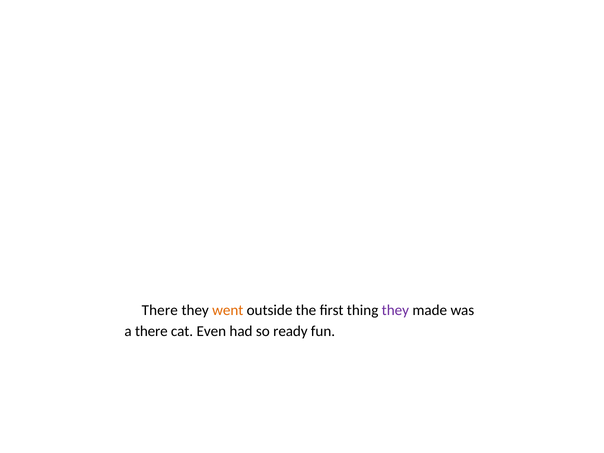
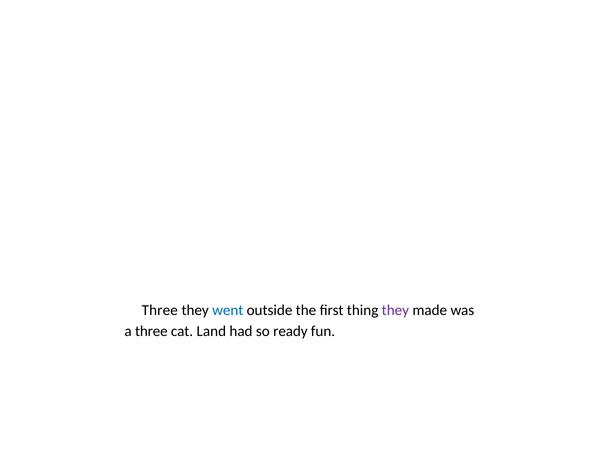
There at (160, 310): There -> Three
went colour: orange -> blue
a there: there -> three
Even: Even -> Land
